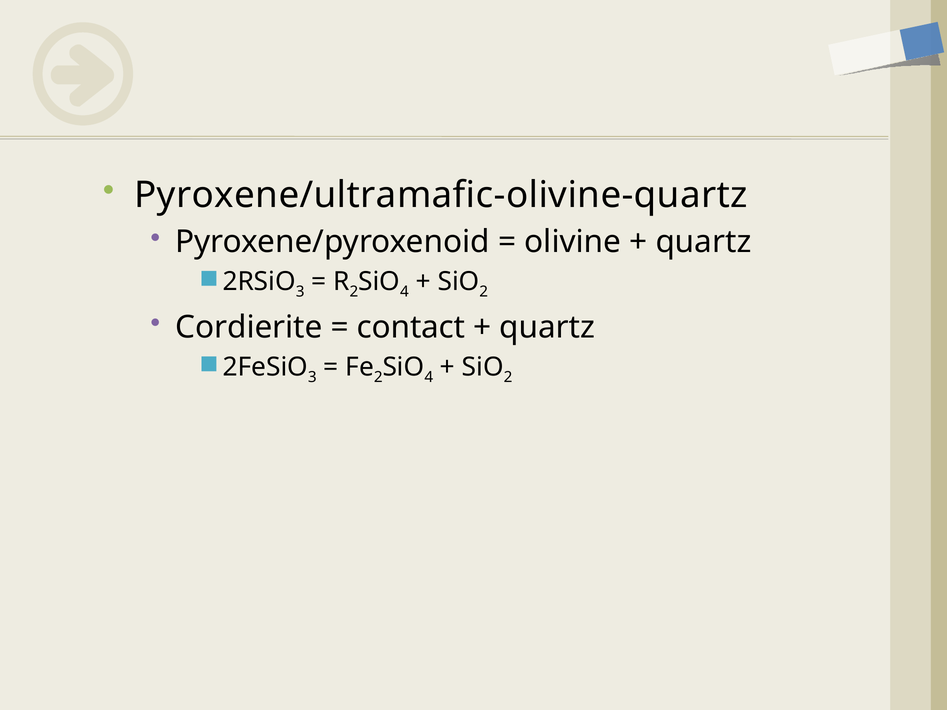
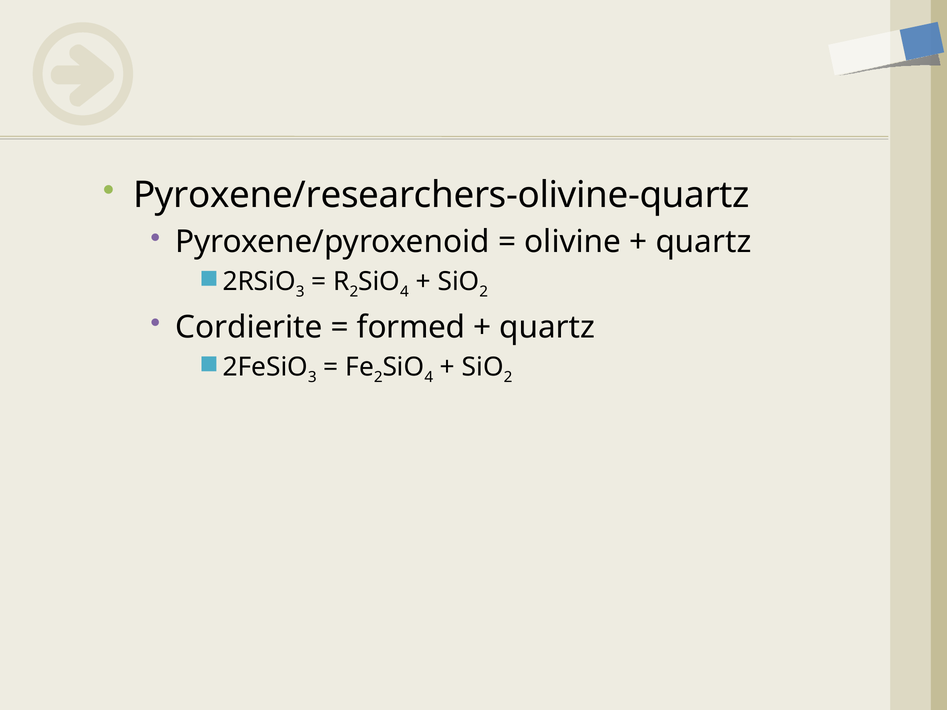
Pyroxene/ultramafic-olivine-quartz: Pyroxene/ultramafic-olivine-quartz -> Pyroxene/researchers-olivine-quartz
contact: contact -> formed
